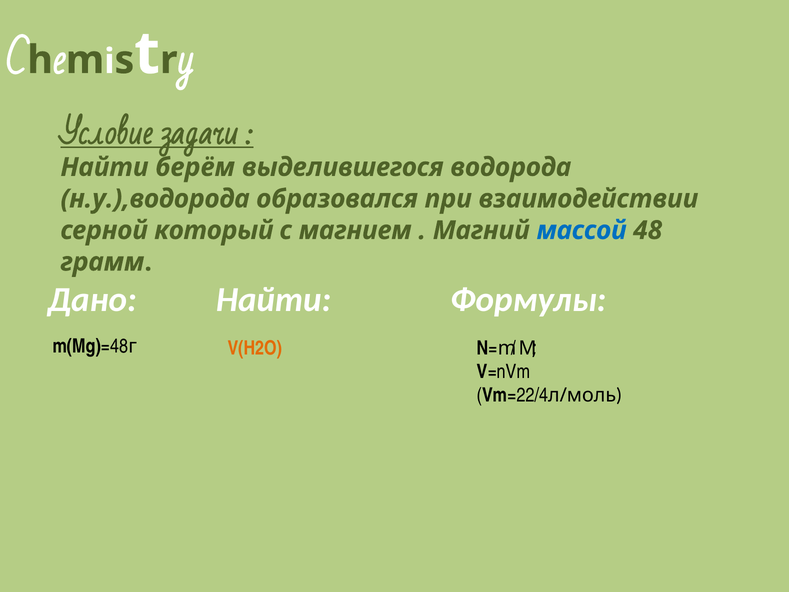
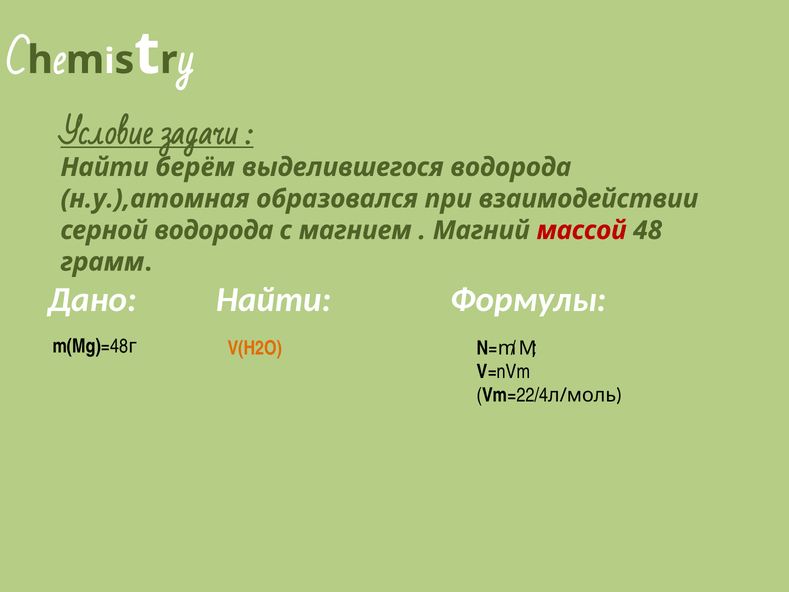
н.у.),водорода: н.у.),водорода -> н.у.),атомная
серной который: который -> водорода
массой colour: blue -> red
